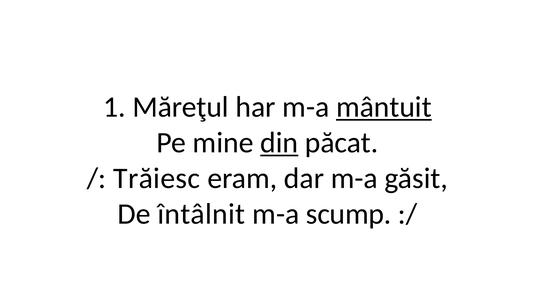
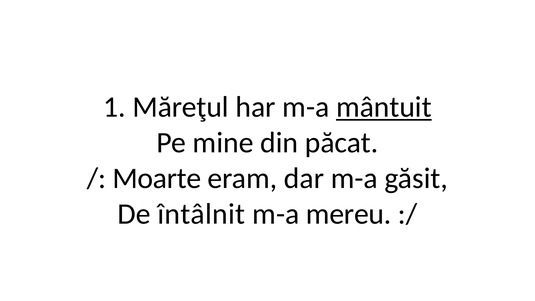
din underline: present -> none
Trăiesc: Trăiesc -> Moarte
scump: scump -> mereu
